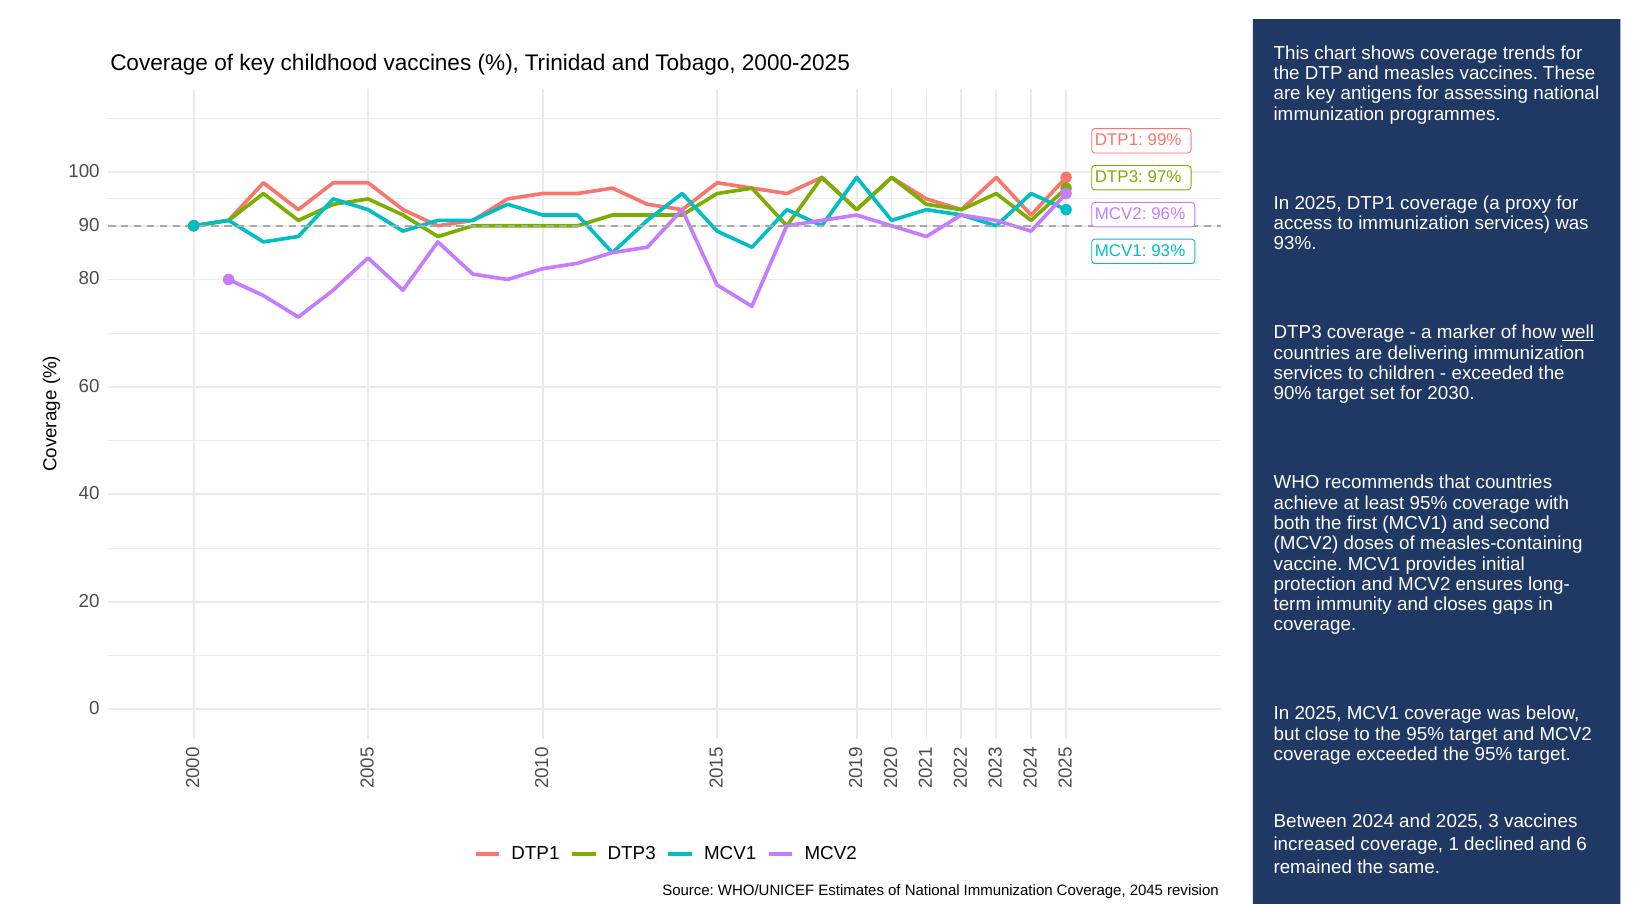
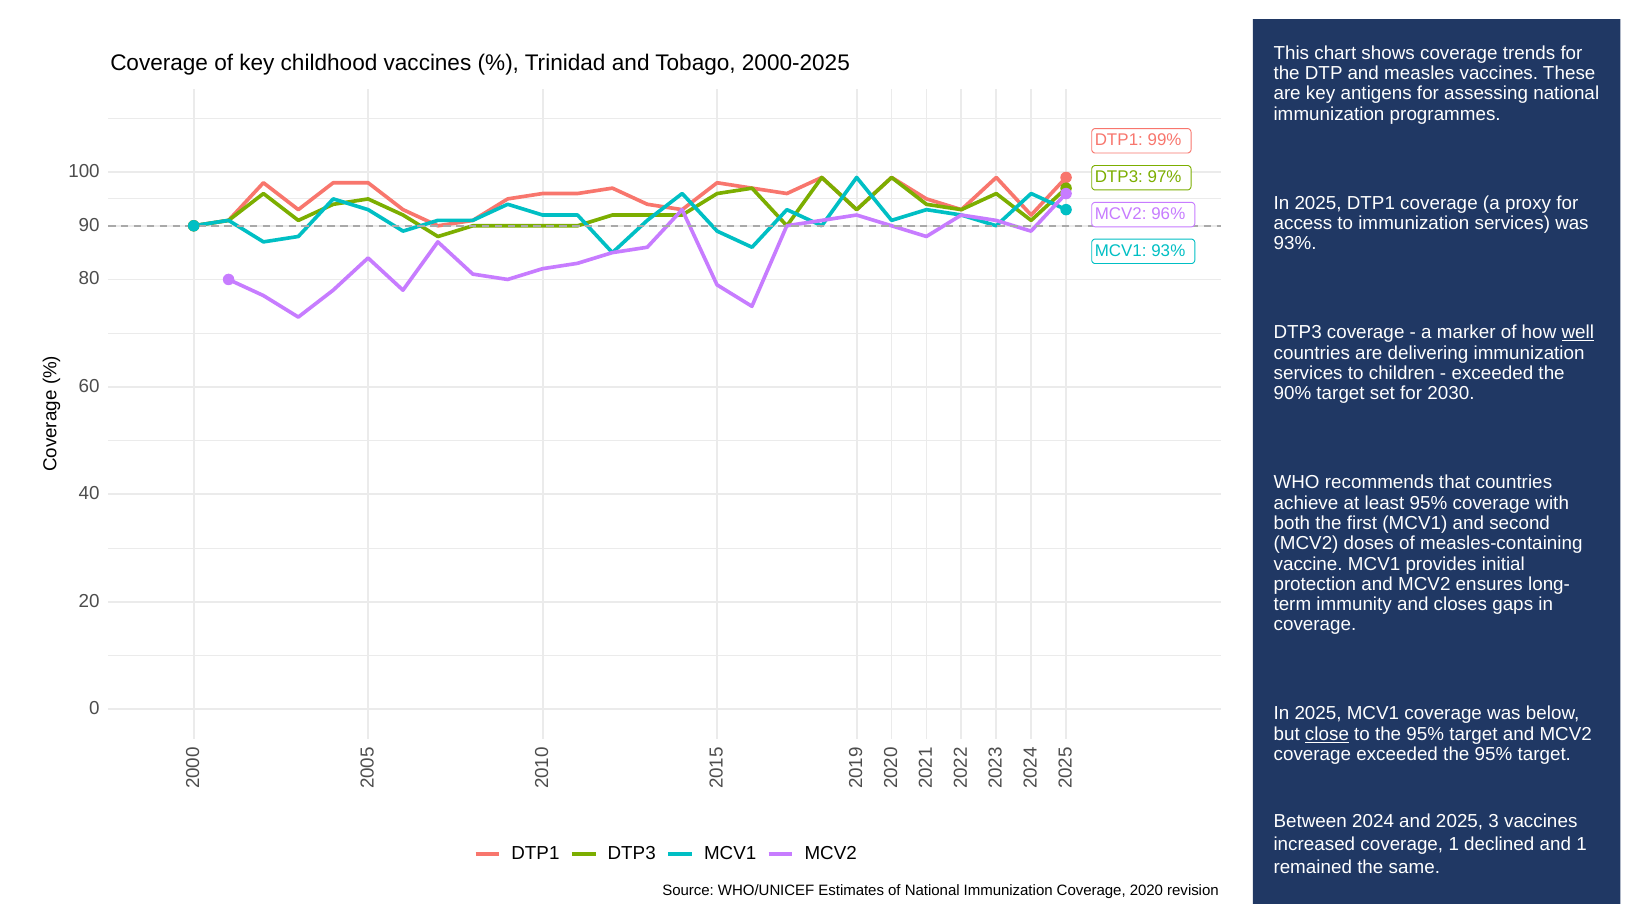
close underline: none -> present
and 6: 6 -> 1
2045: 2045 -> 2020
